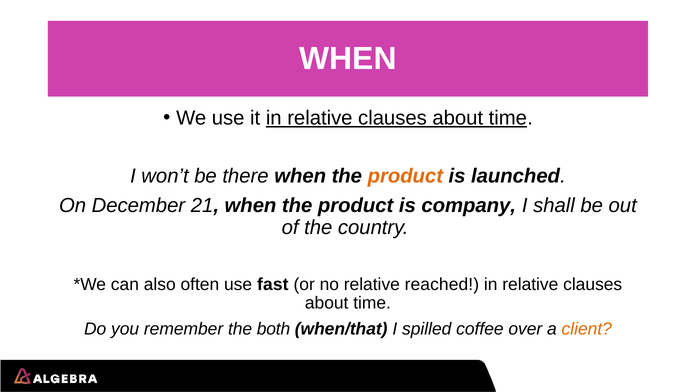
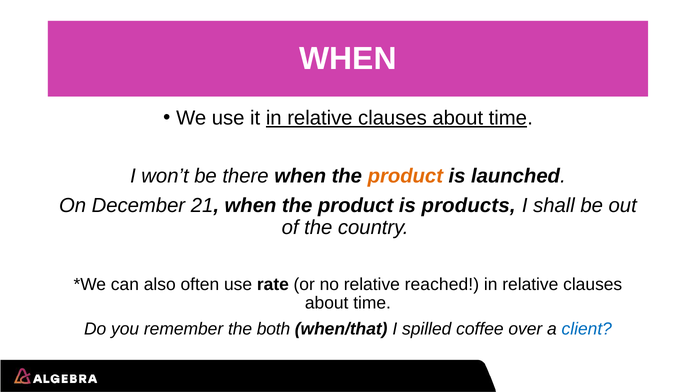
company: company -> products
fast: fast -> rate
client colour: orange -> blue
